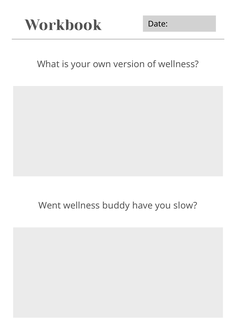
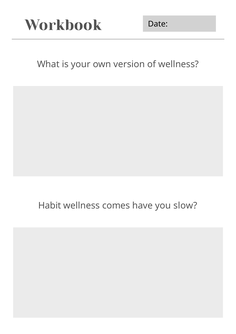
Went: Went -> Habit
buddy: buddy -> comes
